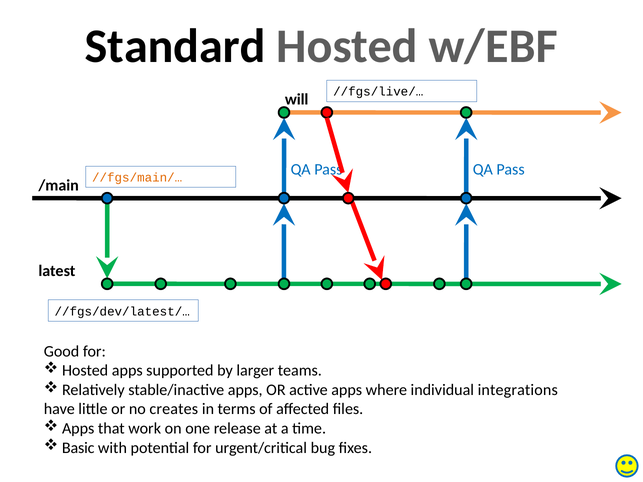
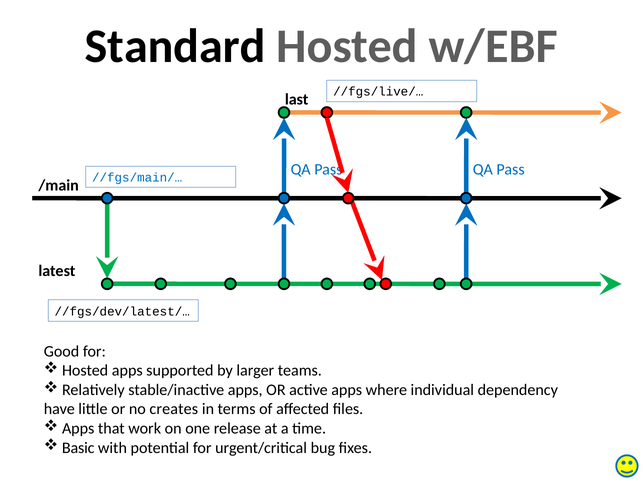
will: will -> last
//fgs/main/… colour: orange -> blue
integrations: integrations -> dependency
